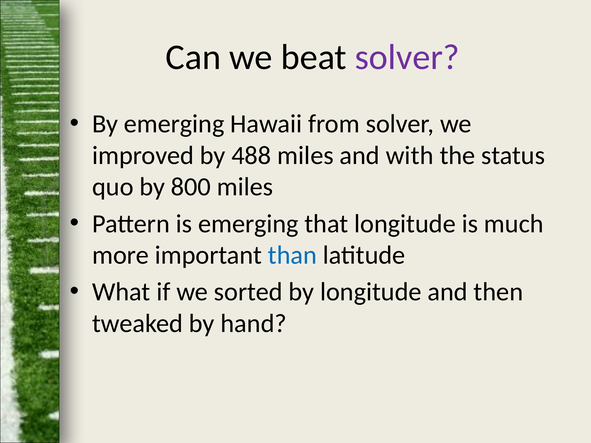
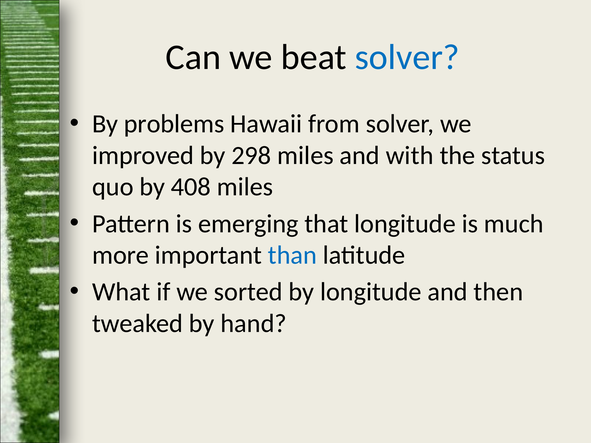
solver at (407, 57) colour: purple -> blue
By emerging: emerging -> problems
488: 488 -> 298
800: 800 -> 408
